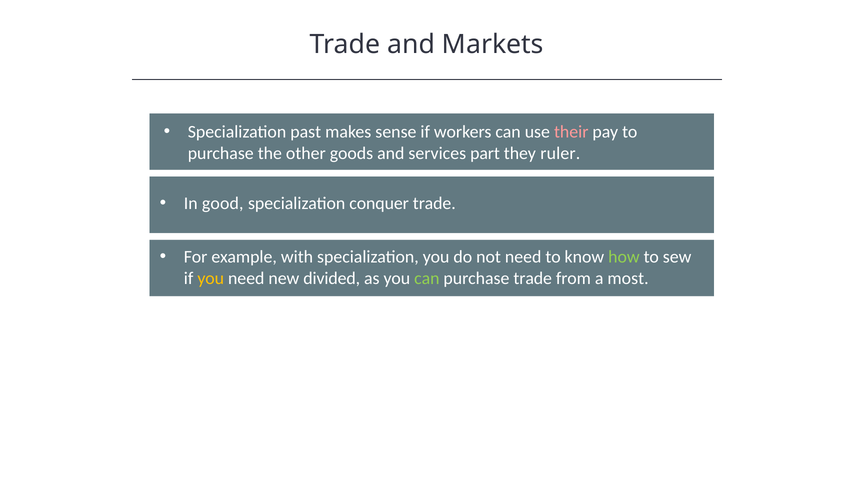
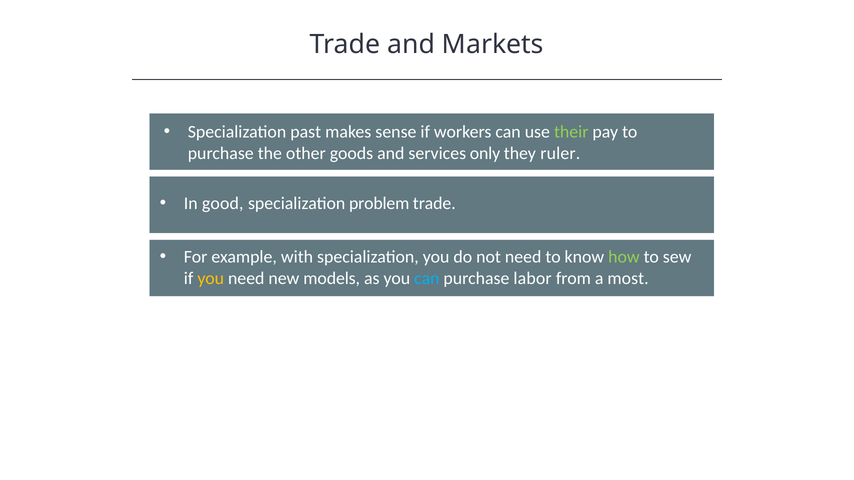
their colour: pink -> light green
part: part -> only
conquer: conquer -> problem
divided: divided -> models
can at (427, 279) colour: light green -> light blue
purchase trade: trade -> labor
